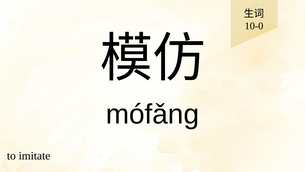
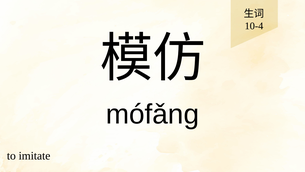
10-0: 10-0 -> 10-4
